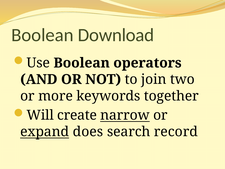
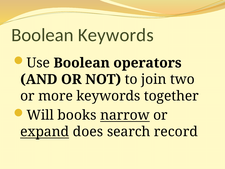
Boolean Download: Download -> Keywords
create: create -> books
